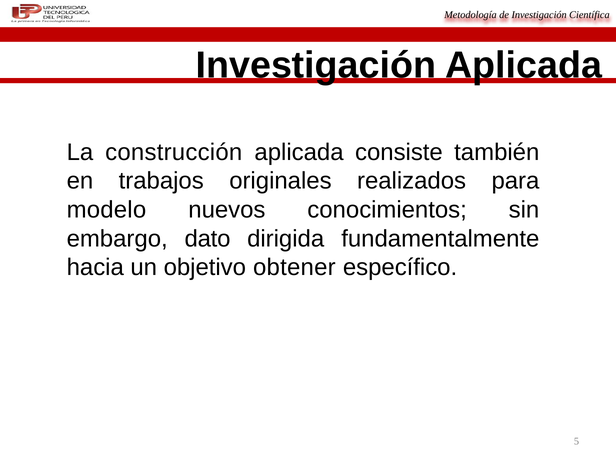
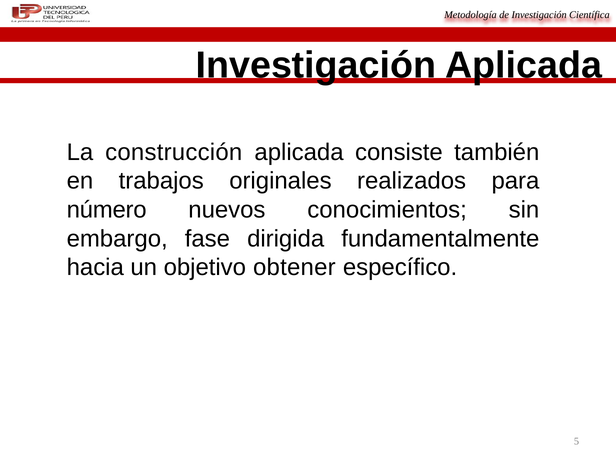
modelo: modelo -> número
dato: dato -> fase
